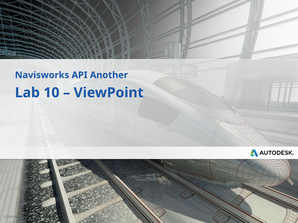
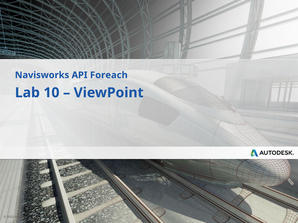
Another: Another -> Foreach
